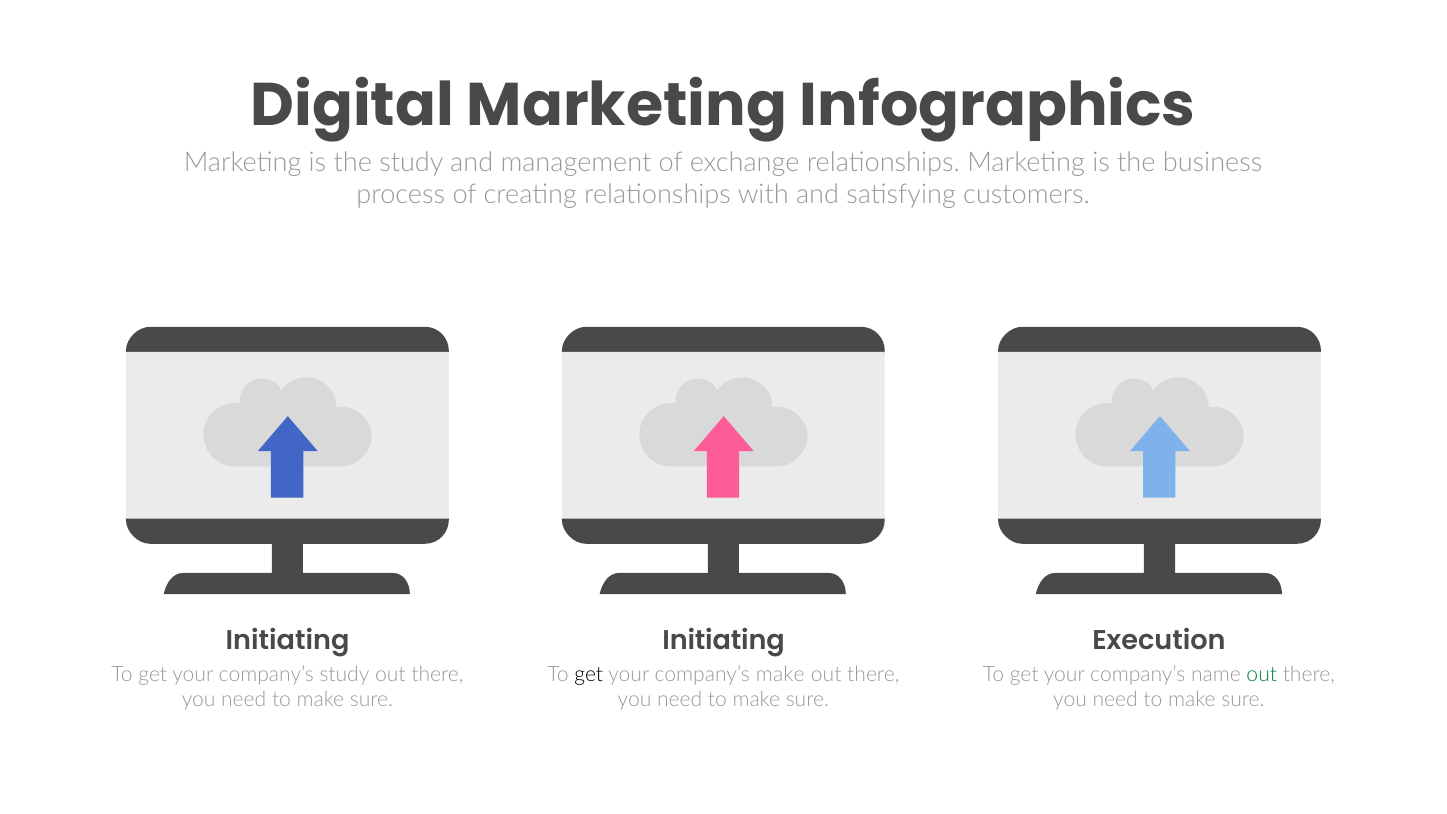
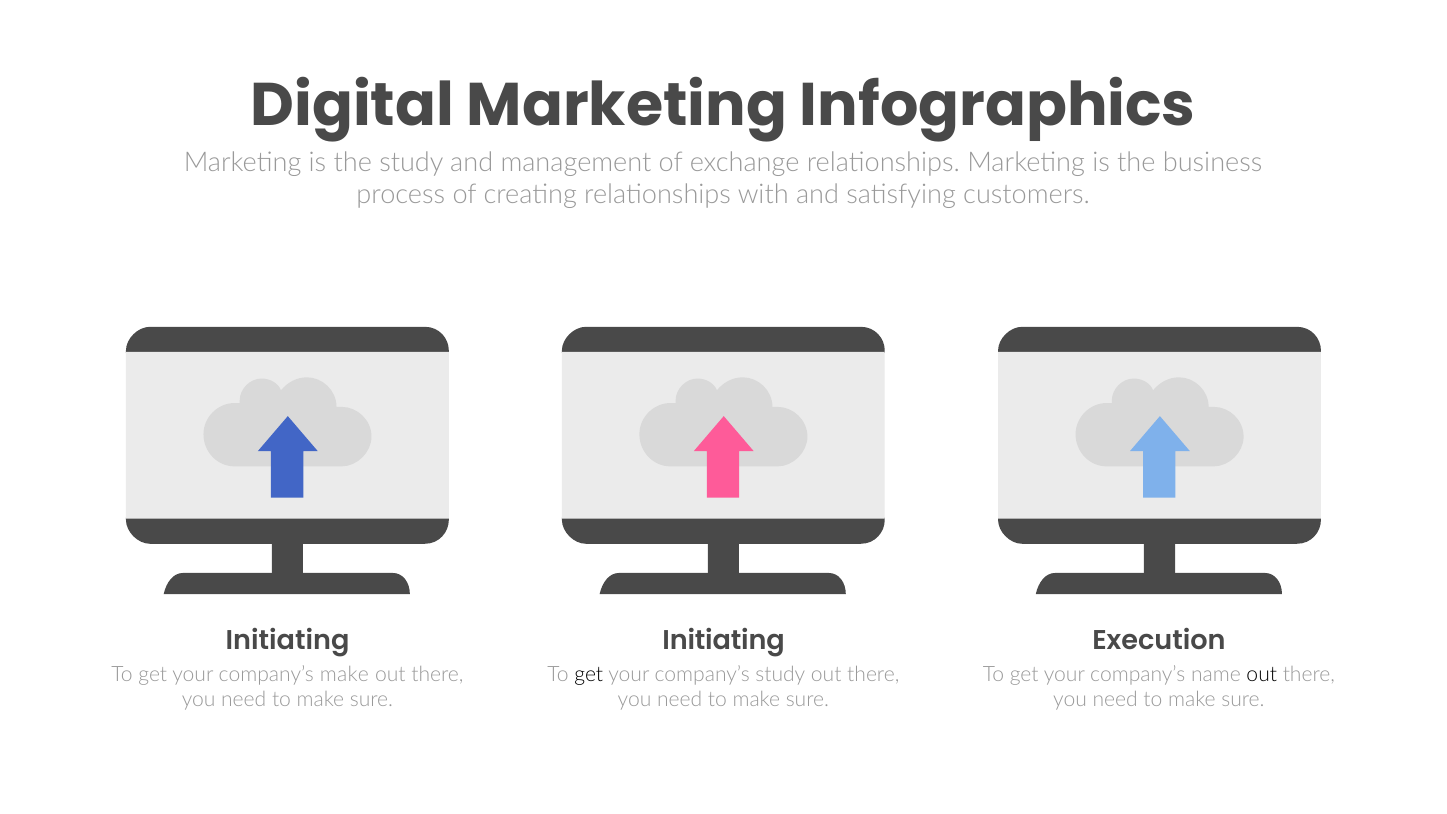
company’s study: study -> make
company’s make: make -> study
out at (1262, 675) colour: green -> black
